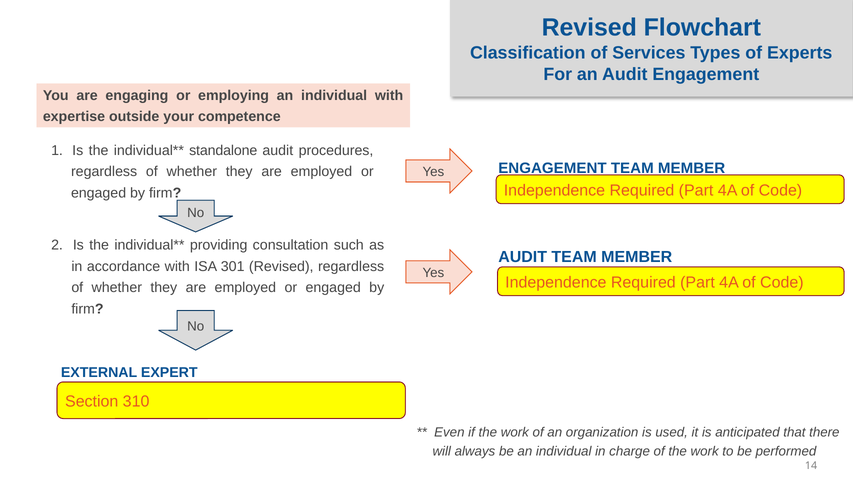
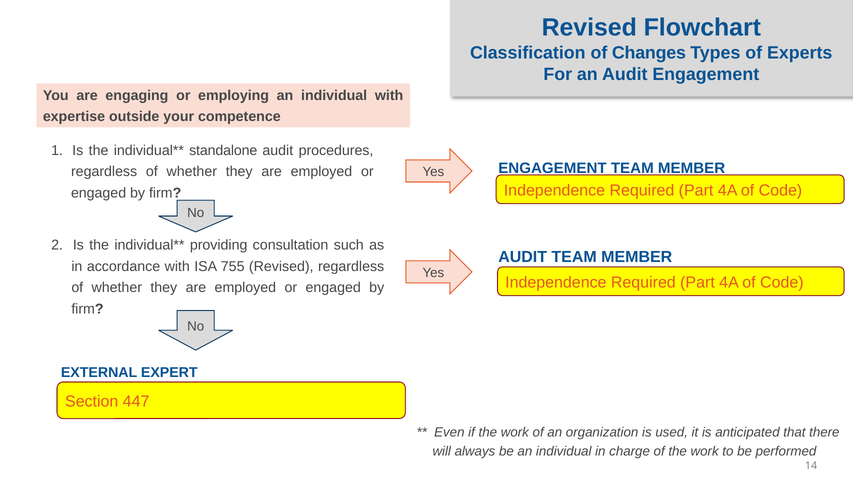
Services: Services -> Changes
301: 301 -> 755
310: 310 -> 447
